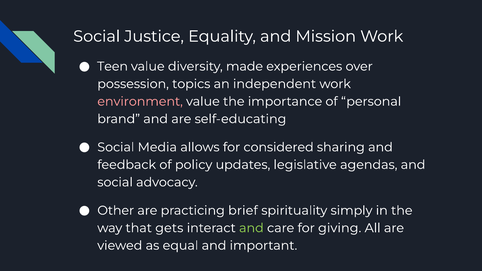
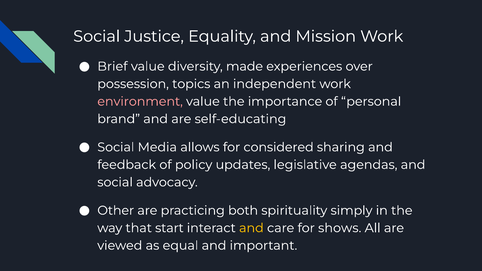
Teen: Teen -> Brief
brief: brief -> both
gets: gets -> start
and at (251, 228) colour: light green -> yellow
giving: giving -> shows
